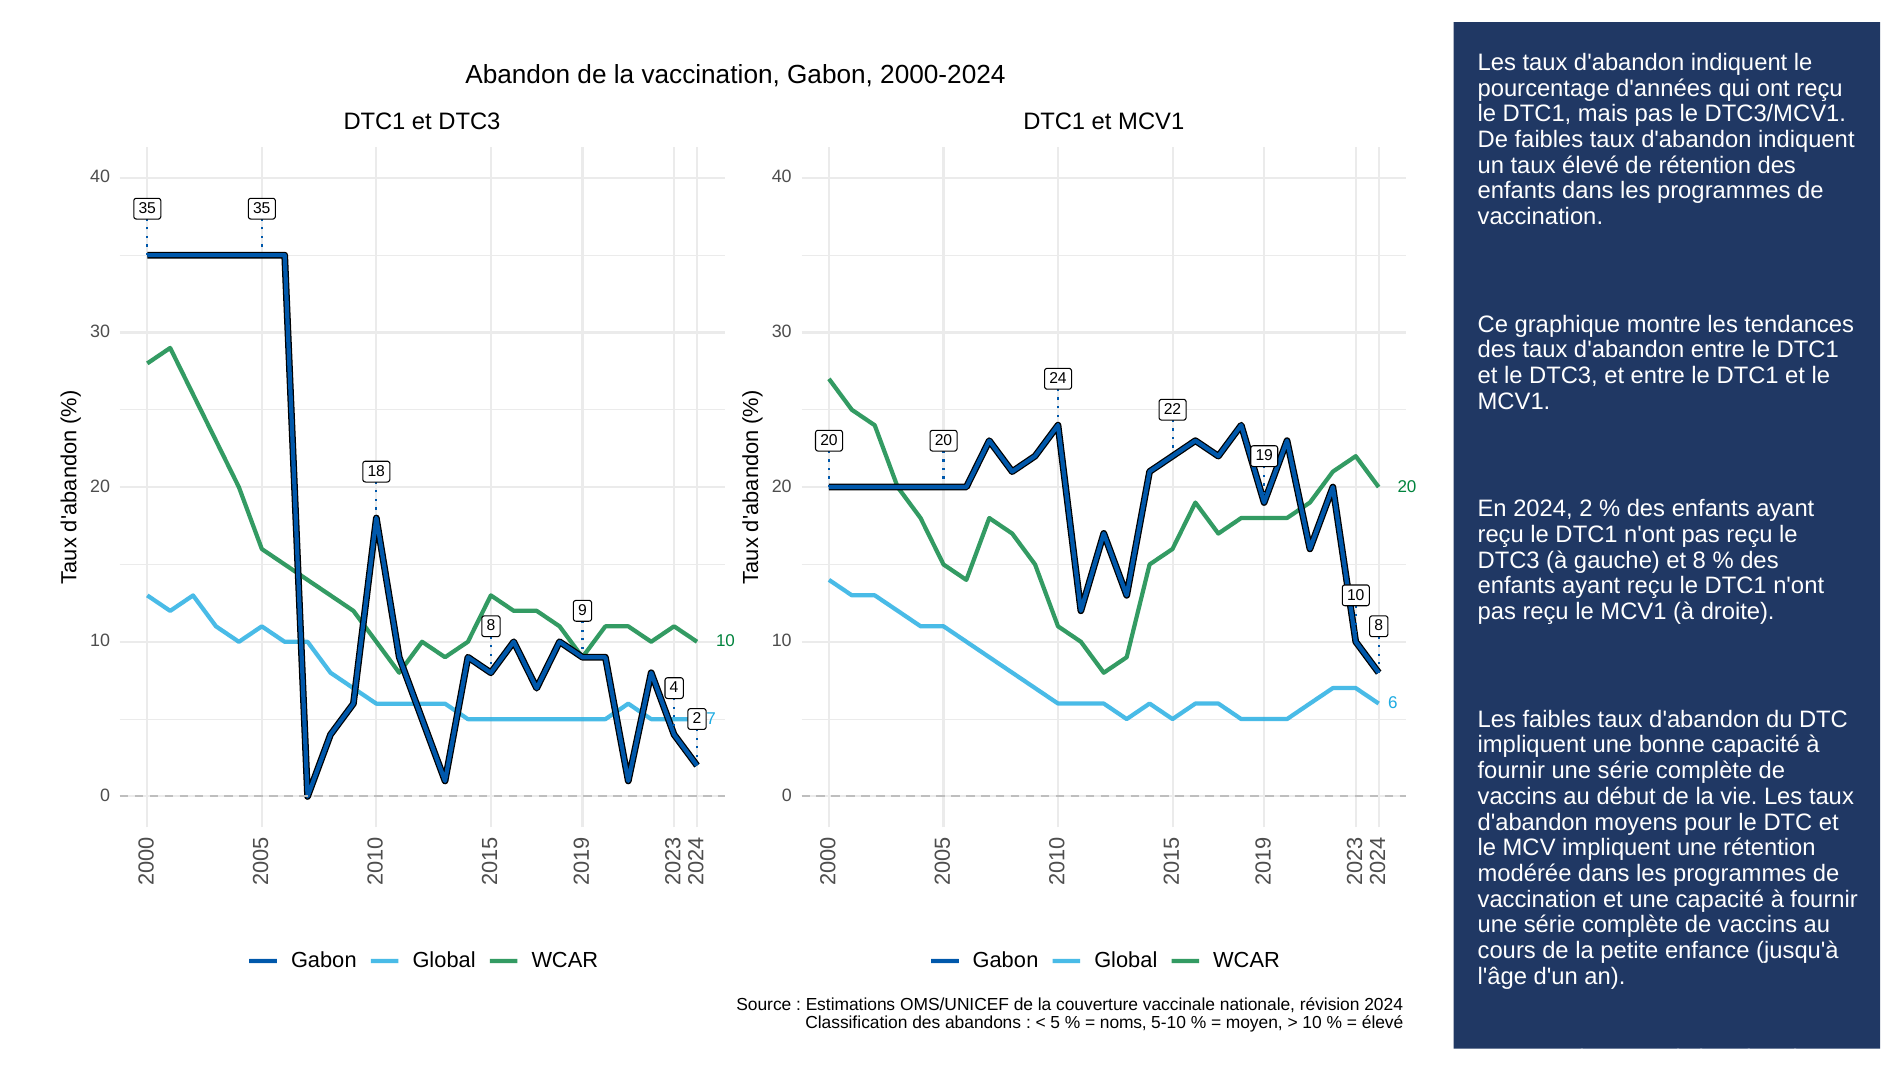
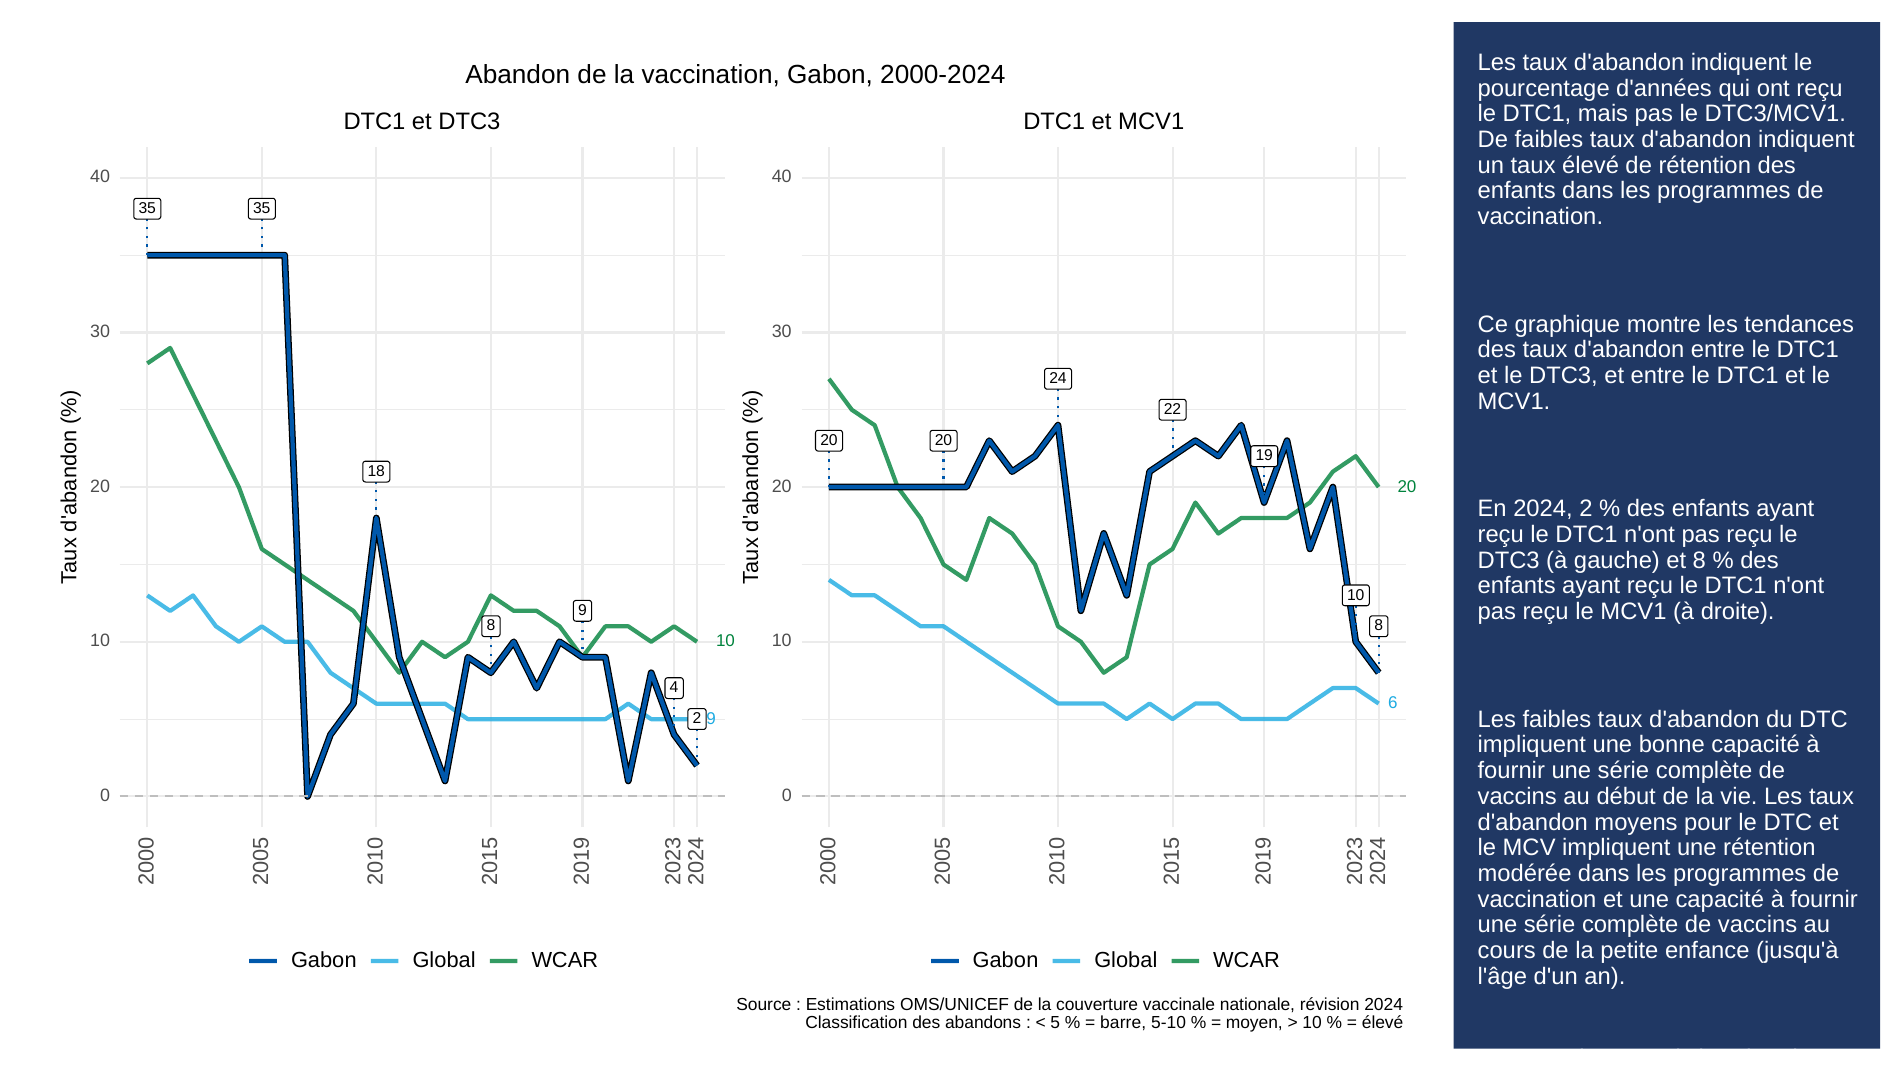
2 7: 7 -> 9
noms: noms -> barre
